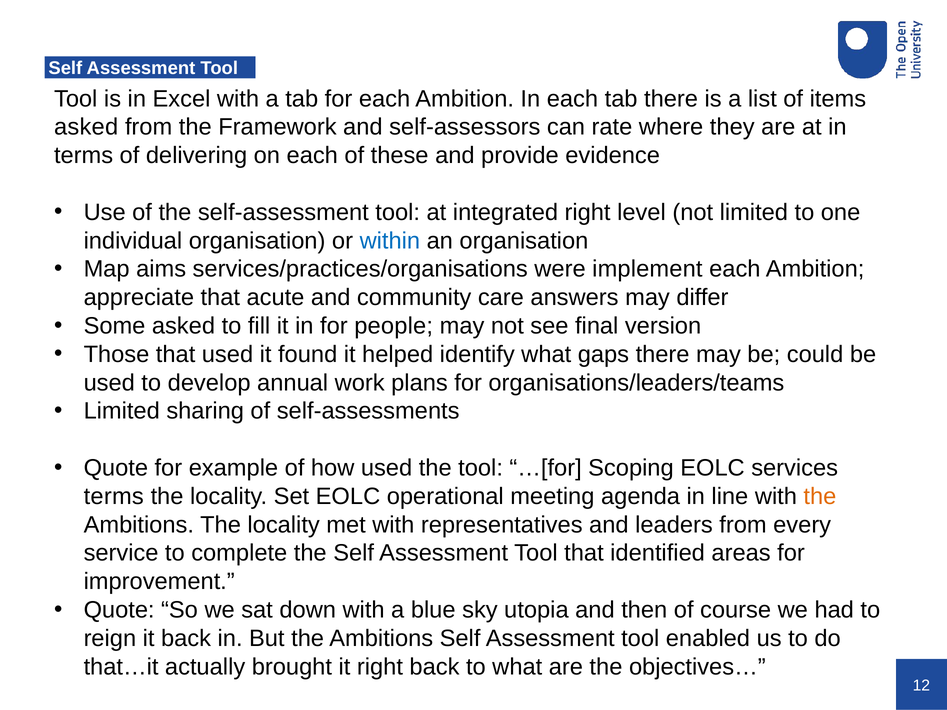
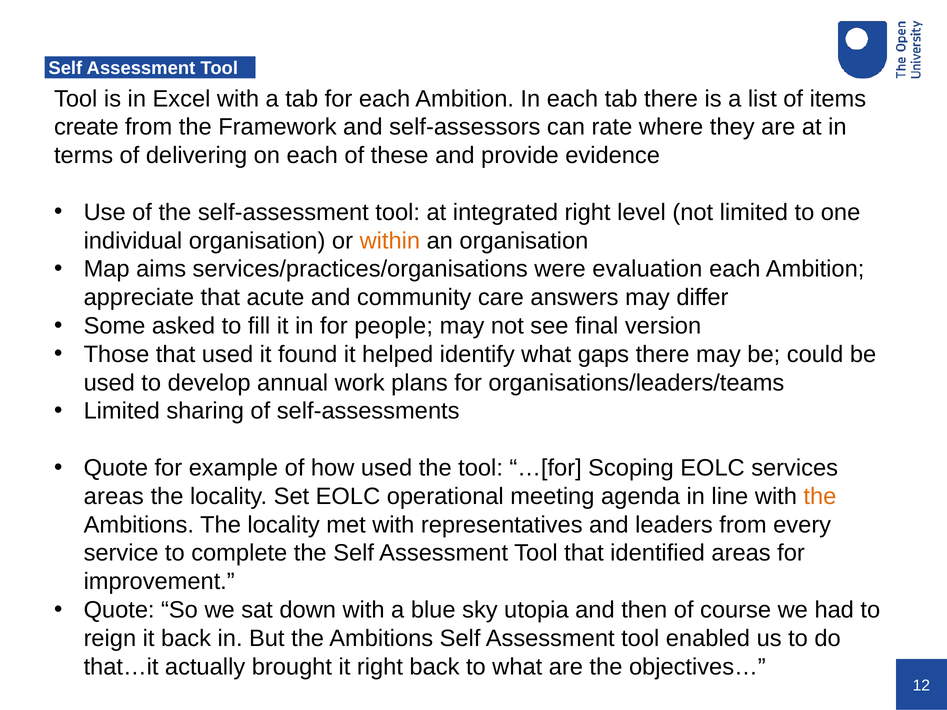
asked at (86, 127): asked -> create
within colour: blue -> orange
implement: implement -> evaluation
terms at (114, 497): terms -> areas
